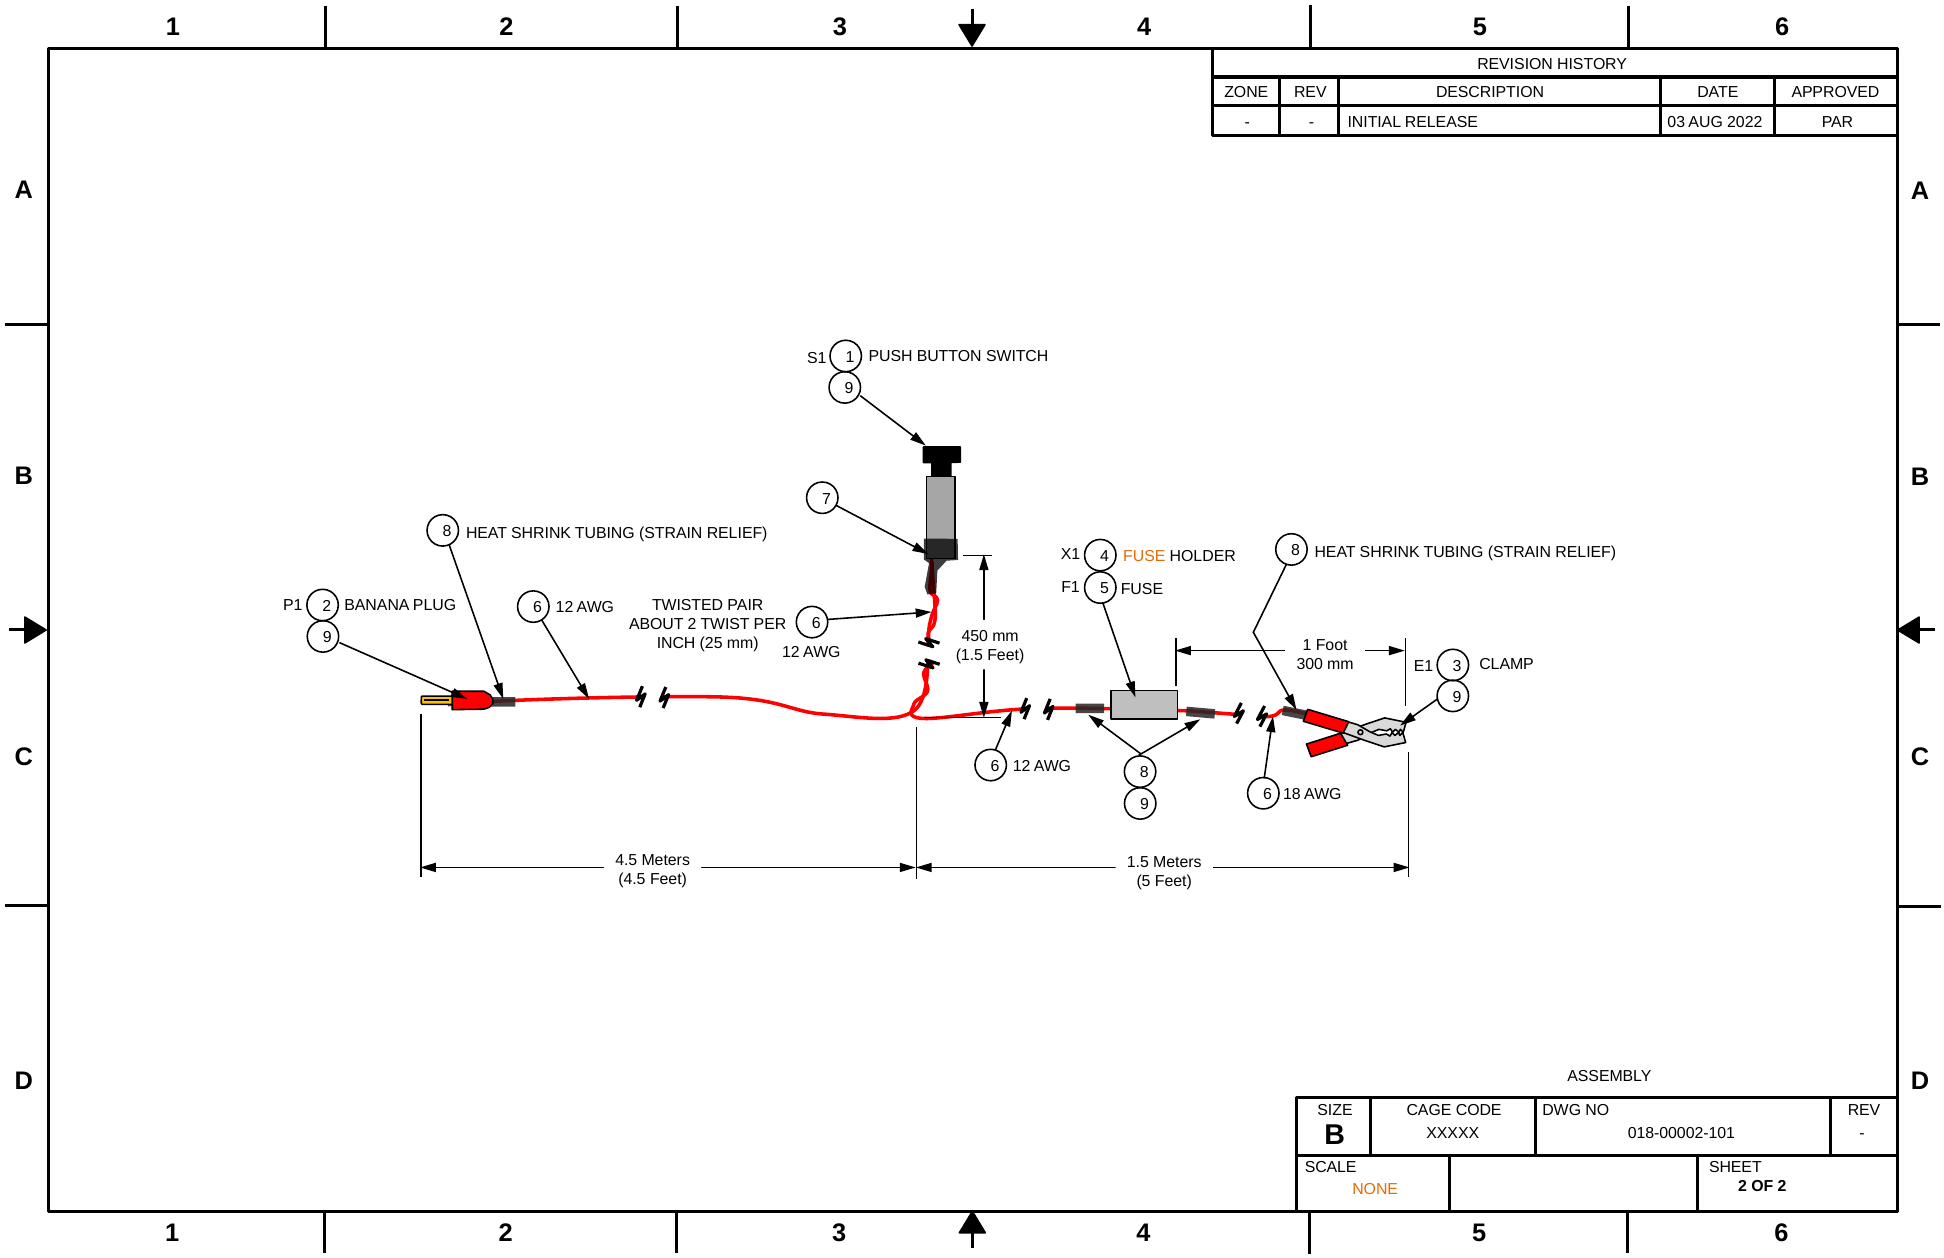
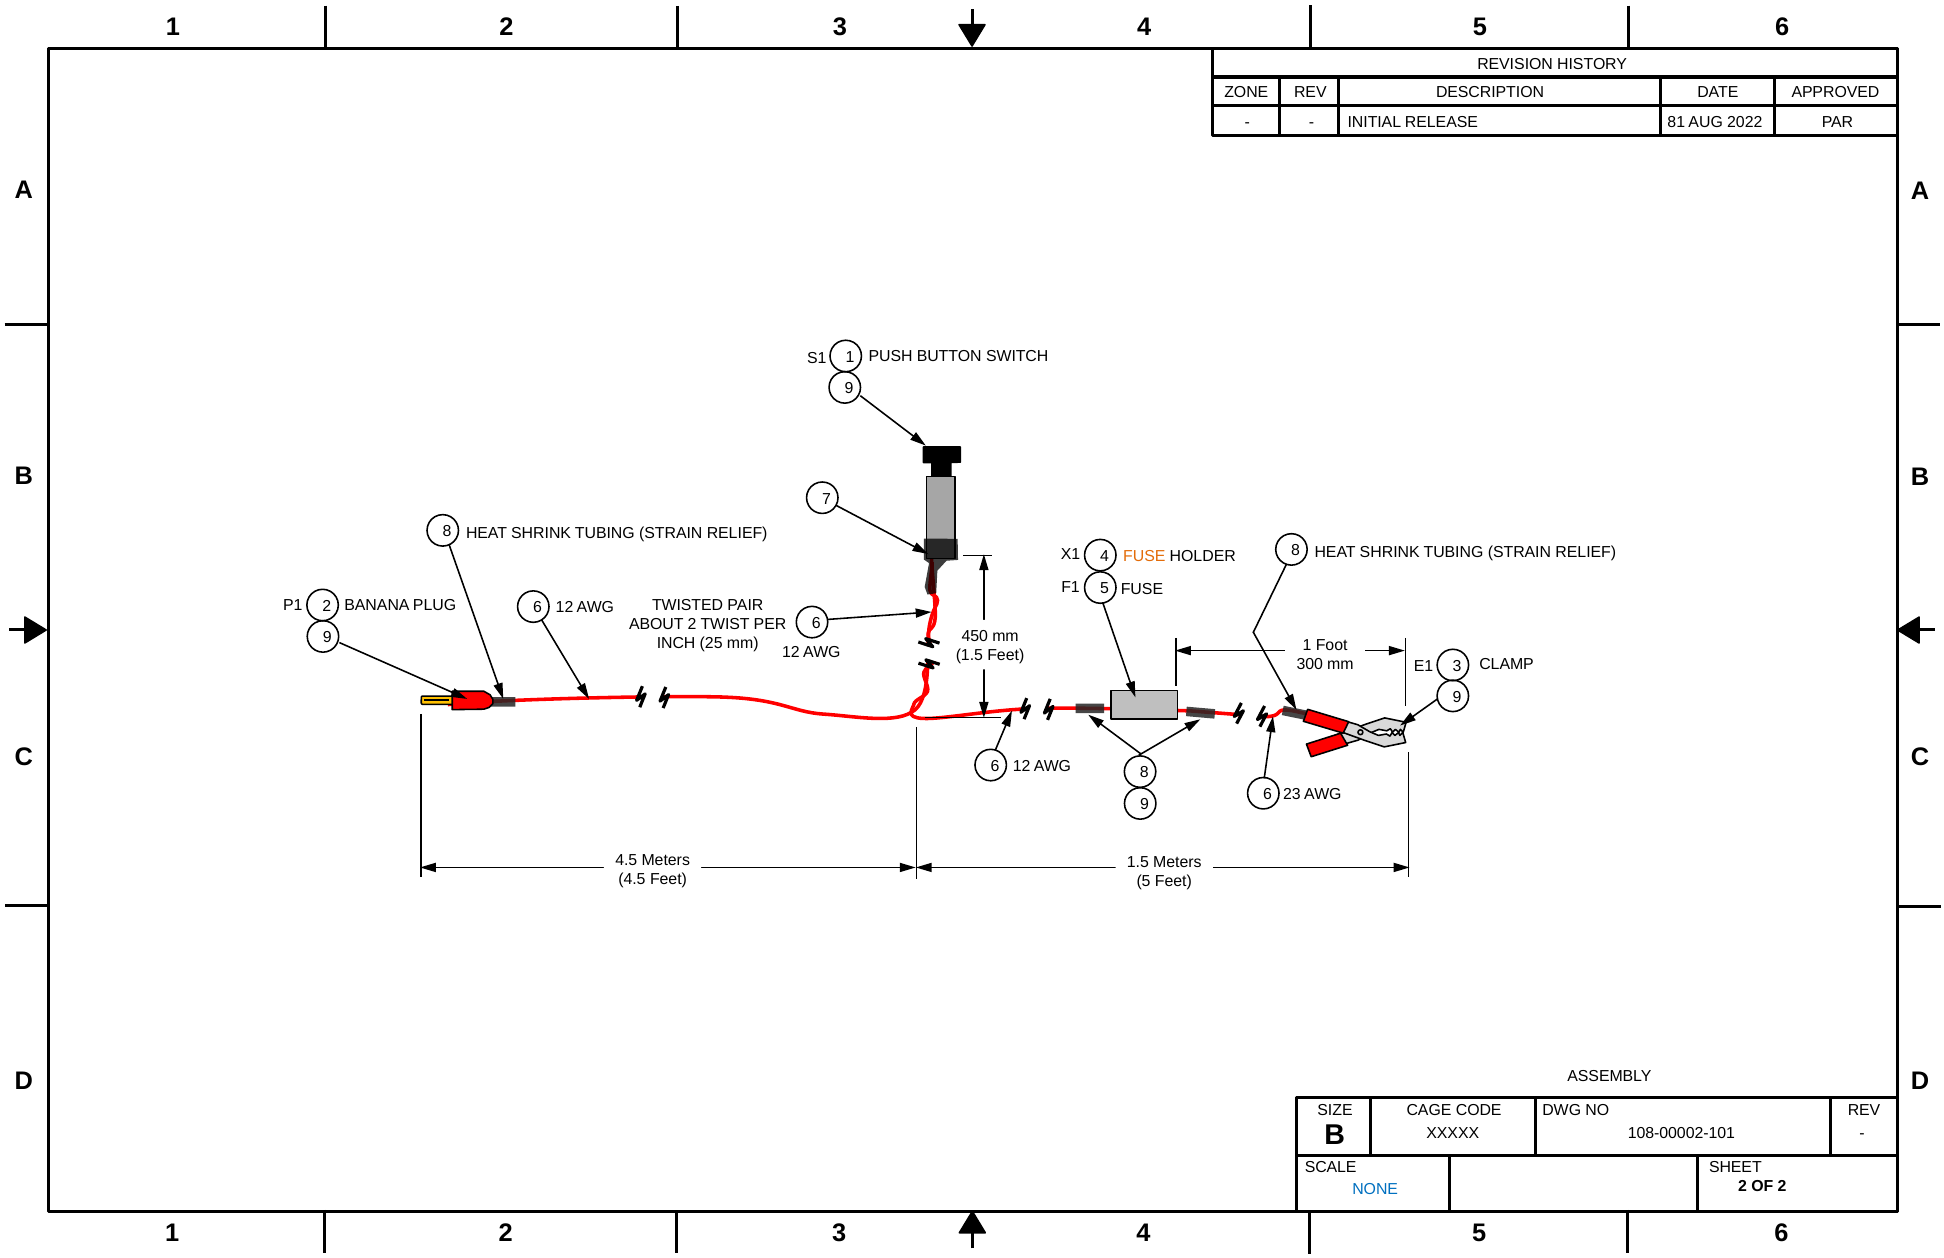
03: 03 -> 81
18: 18 -> 23
018-00002-101: 018-00002-101 -> 108-00002-101
NONE colour: orange -> blue
